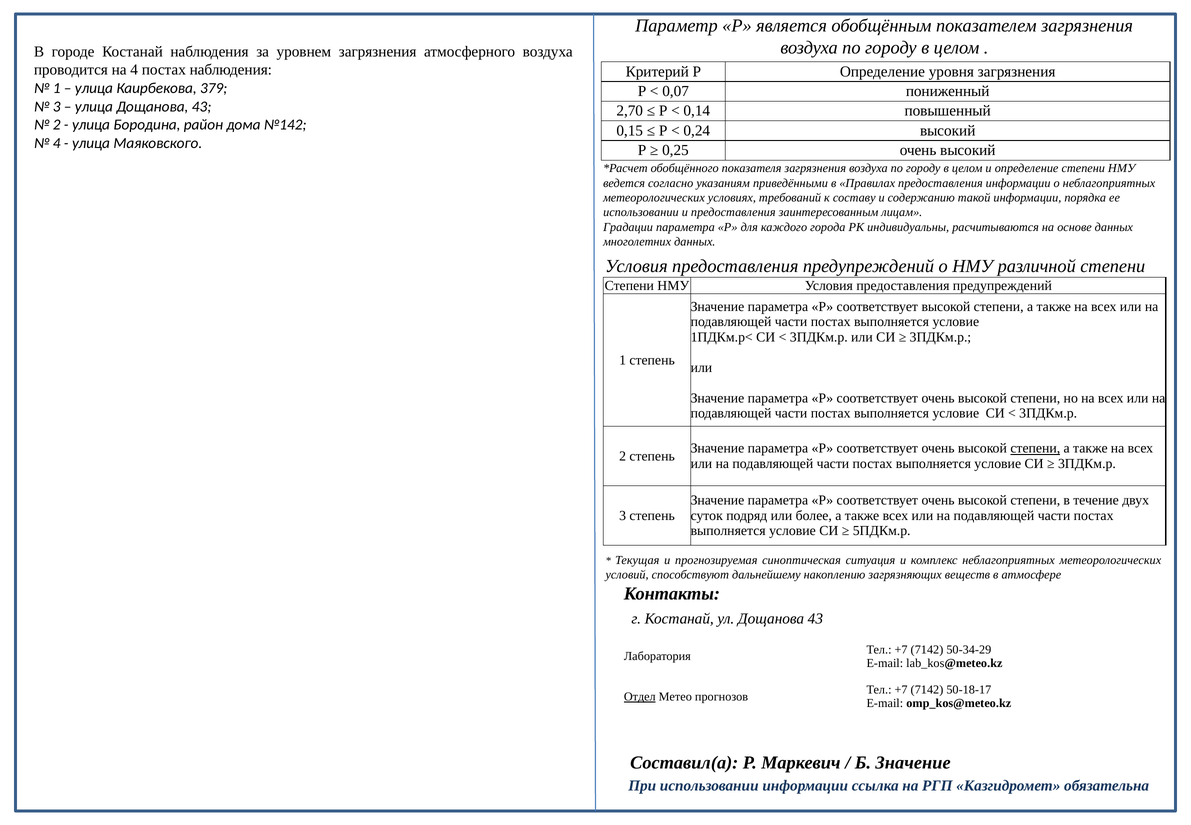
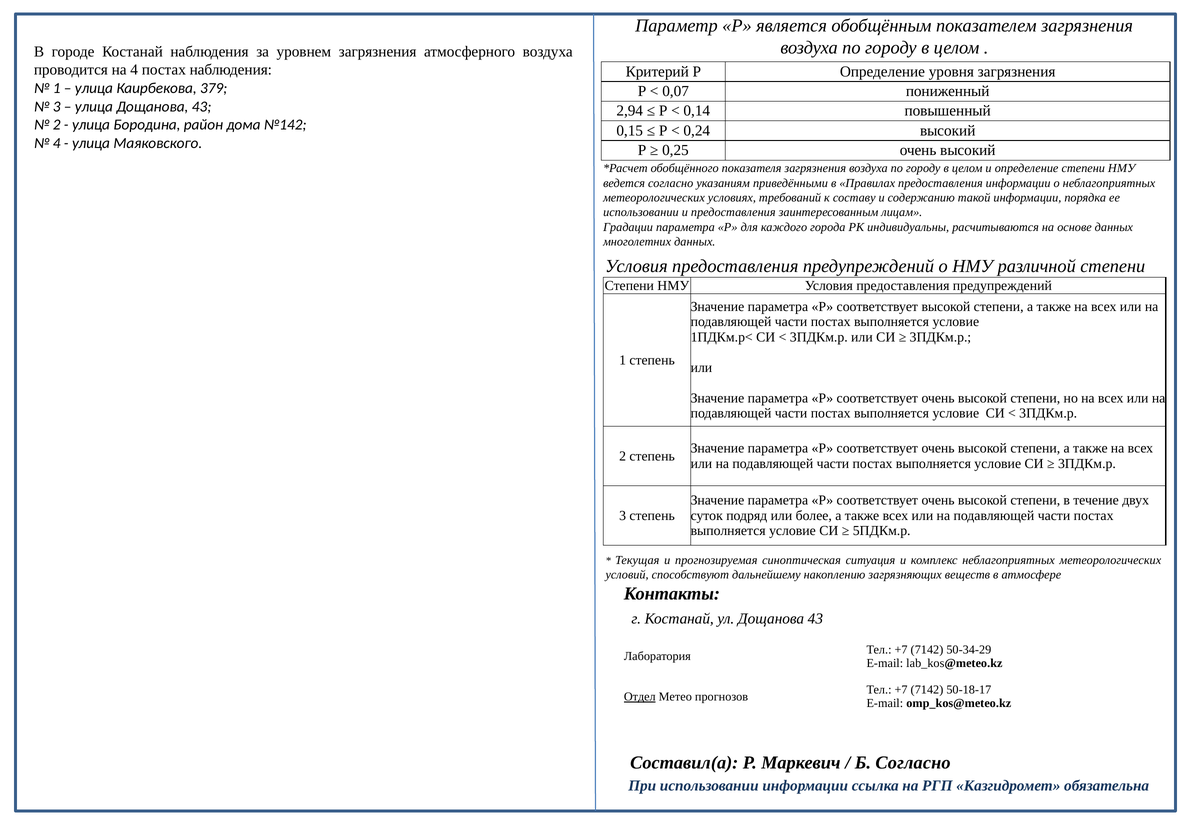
2,70: 2,70 -> 2,94
степени at (1035, 448) underline: present -> none
Б Значение: Значение -> Согласно
